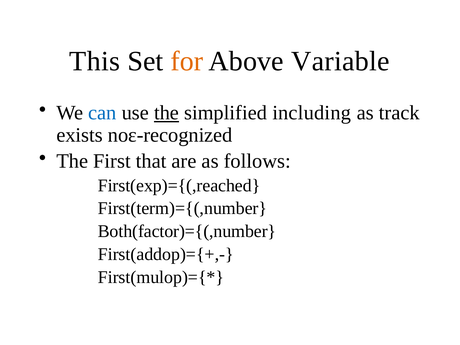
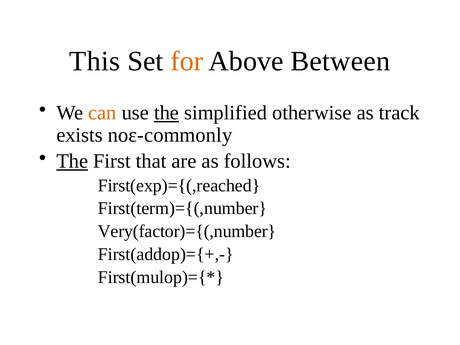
Variable: Variable -> Between
can colour: blue -> orange
including: including -> otherwise
noε-recognized: noε-recognized -> noε-commonly
The at (72, 161) underline: none -> present
Both(factor)={(,number: Both(factor)={(,number -> Very(factor)={(,number
